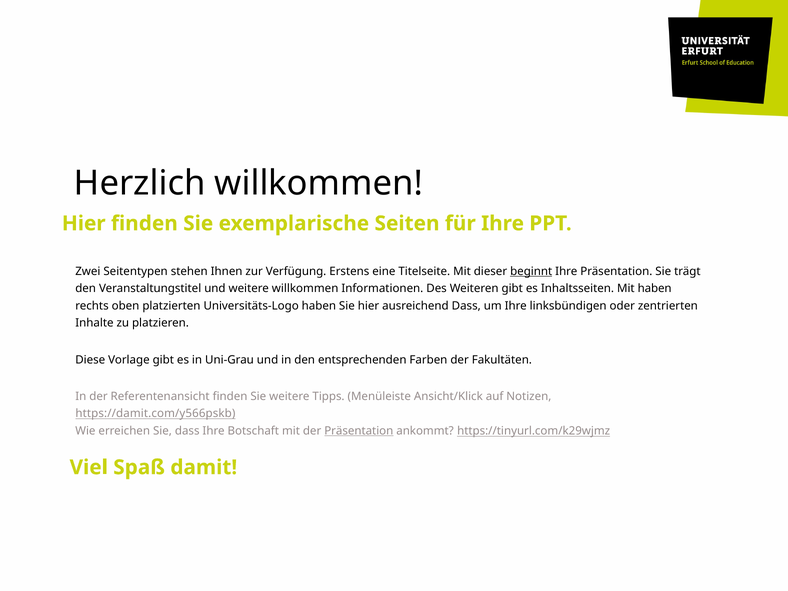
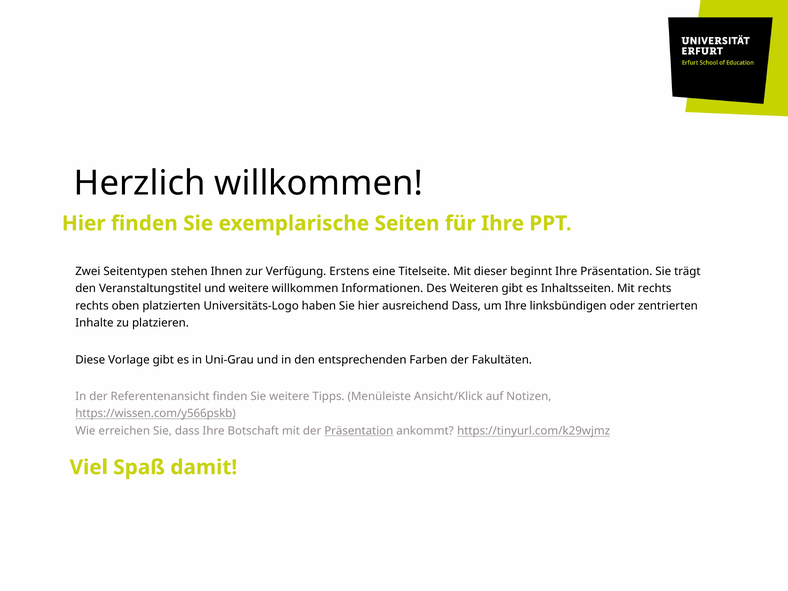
beginnt underline: present -> none
Mit haben: haben -> rechts
https://damit.com/y566pskb: https://damit.com/y566pskb -> https://wissen.com/y566pskb
